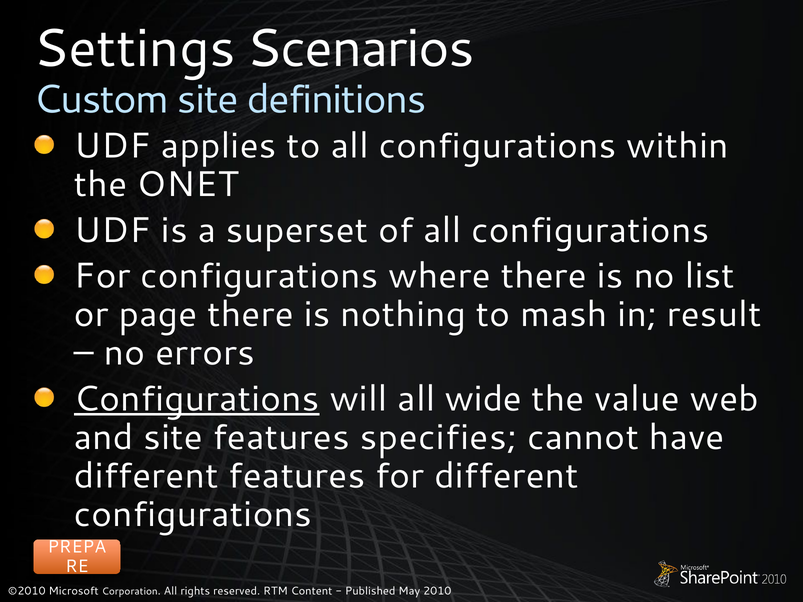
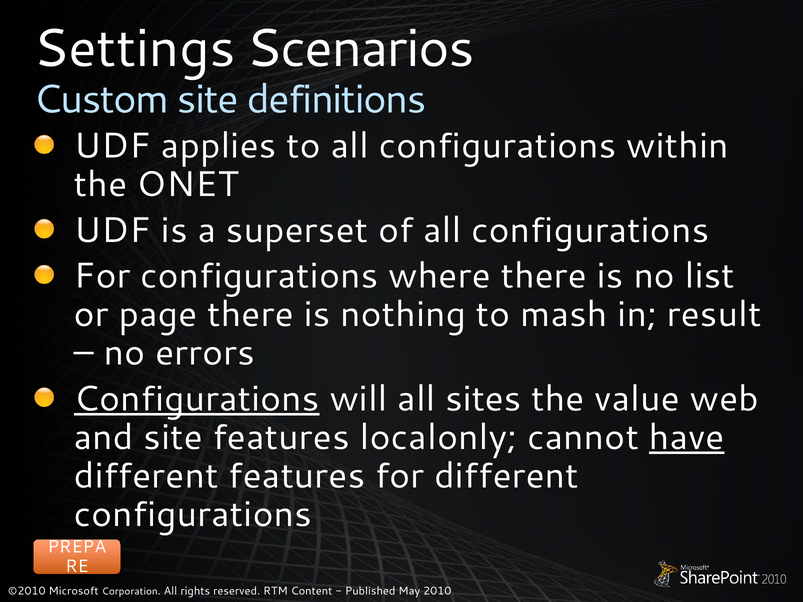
wide: wide -> sites
specifies: specifies -> localonly
have underline: none -> present
